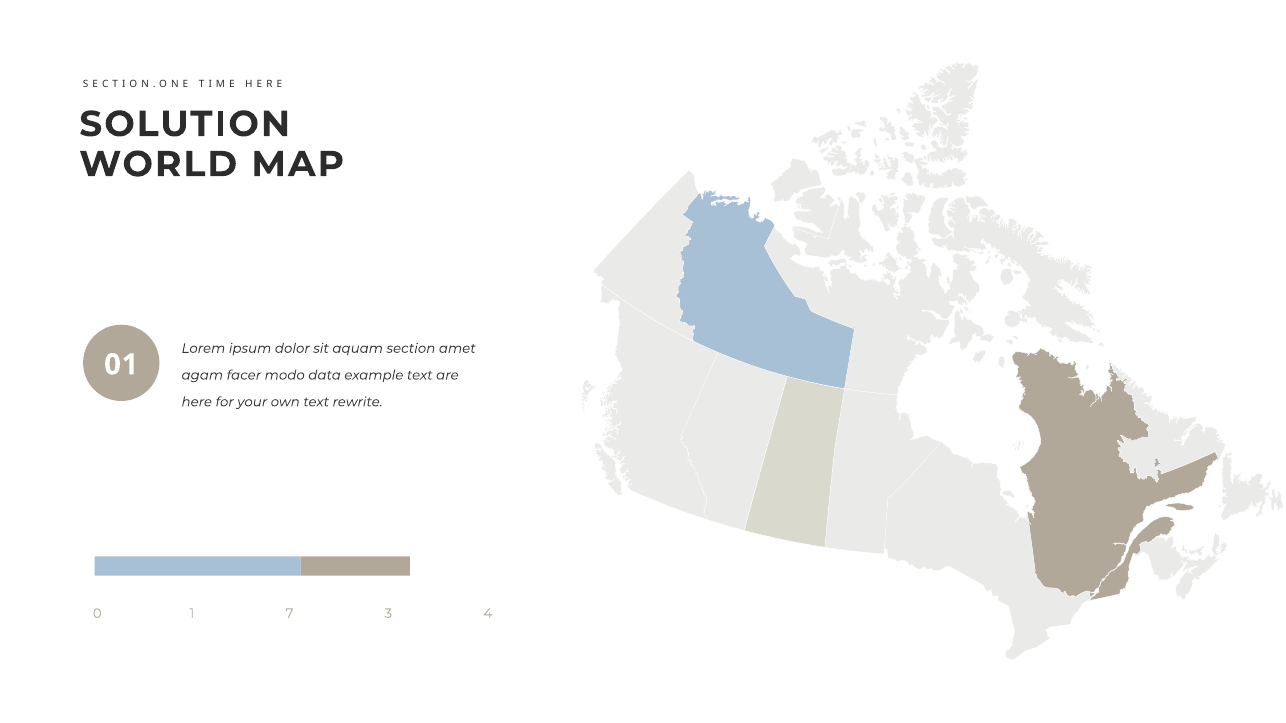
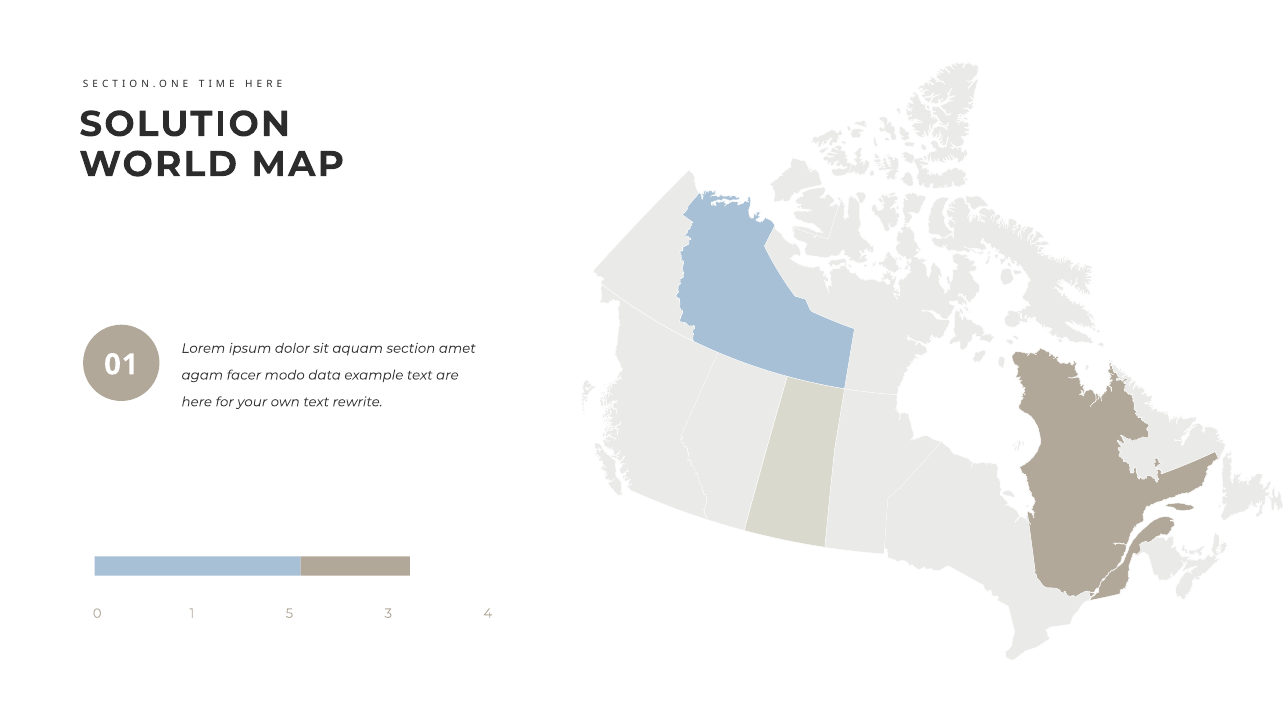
7: 7 -> 5
